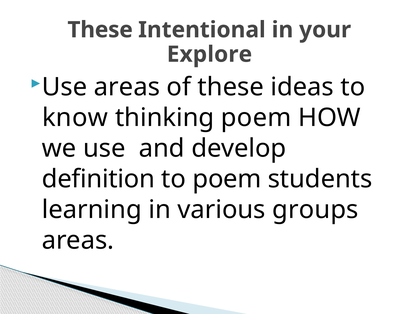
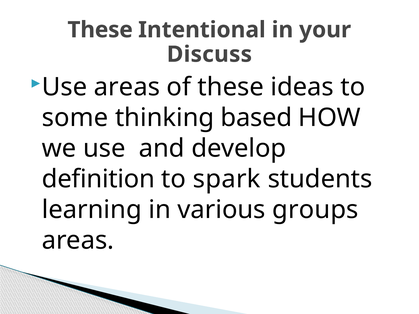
Explore: Explore -> Discuss
know: know -> some
thinking poem: poem -> based
to poem: poem -> spark
